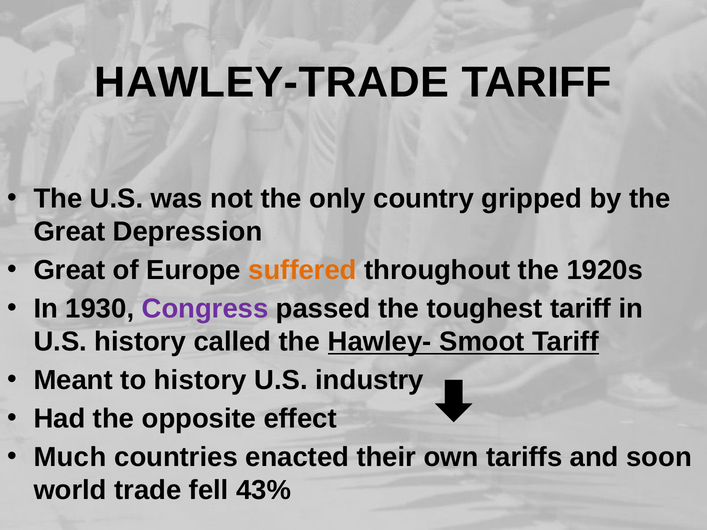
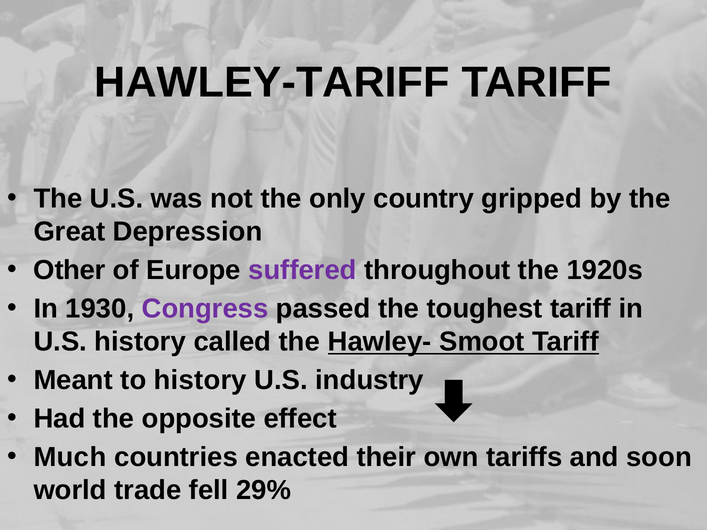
HAWLEY-TRADE: HAWLEY-TRADE -> HAWLEY-TARIFF
Great at (69, 270): Great -> Other
suffered colour: orange -> purple
43%: 43% -> 29%
